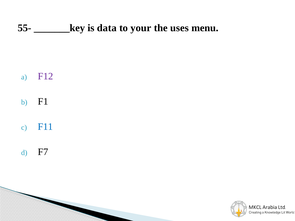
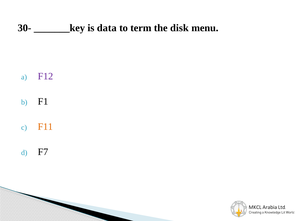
55-: 55- -> 30-
your: your -> term
uses: uses -> disk
F11 colour: blue -> orange
